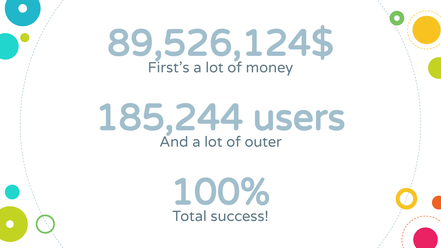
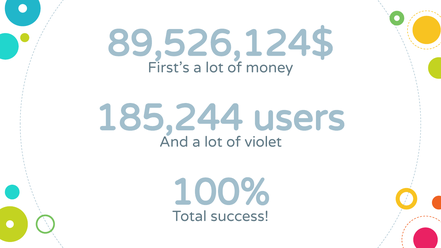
outer: outer -> violet
